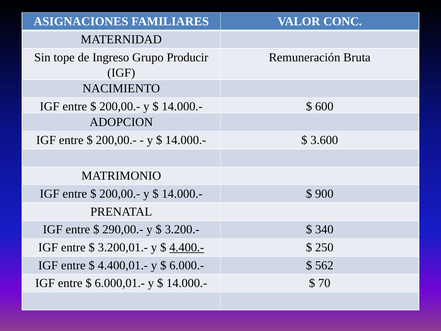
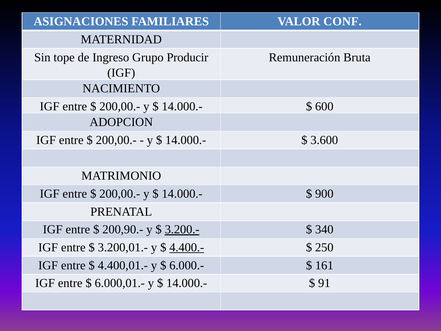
CONC: CONC -> CONF
290,00.-: 290,00.- -> 200,90.-
3.200.- underline: none -> present
562: 562 -> 161
70: 70 -> 91
